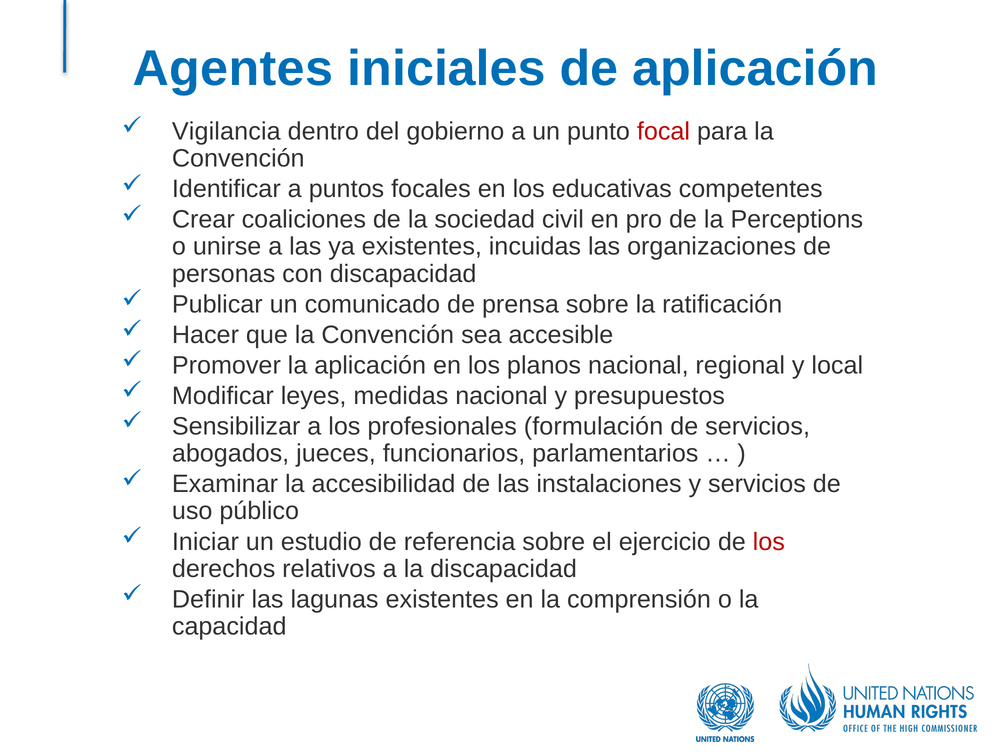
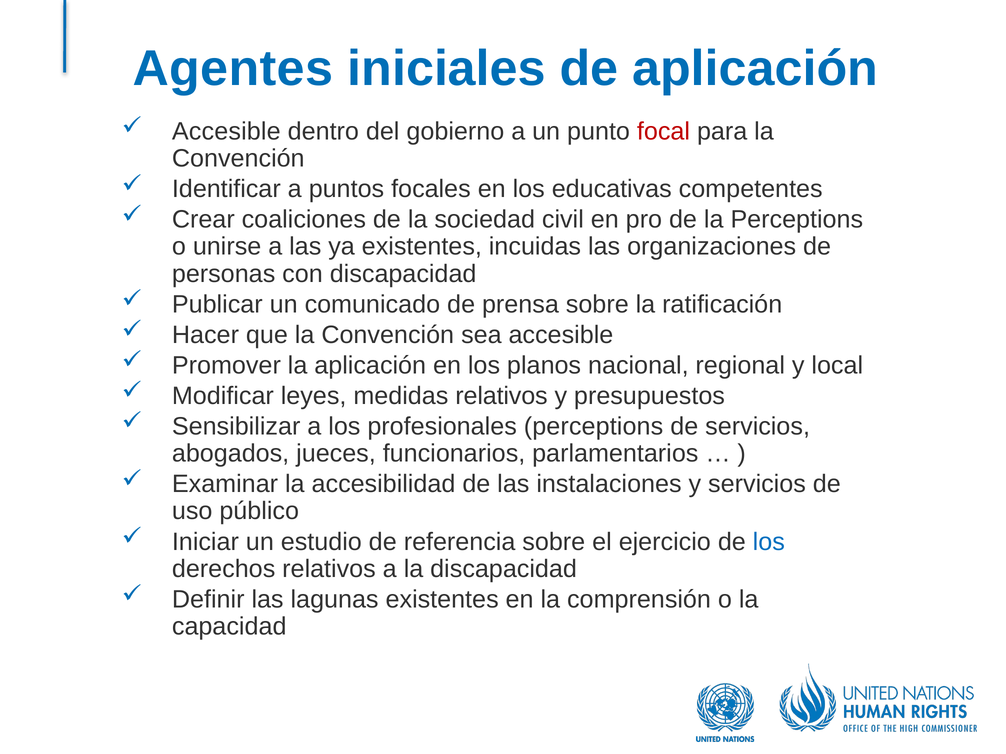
Vigilancia at (226, 131): Vigilancia -> Accesible
medidas nacional: nacional -> relativos
profesionales formulación: formulación -> perceptions
los at (769, 542) colour: red -> blue
